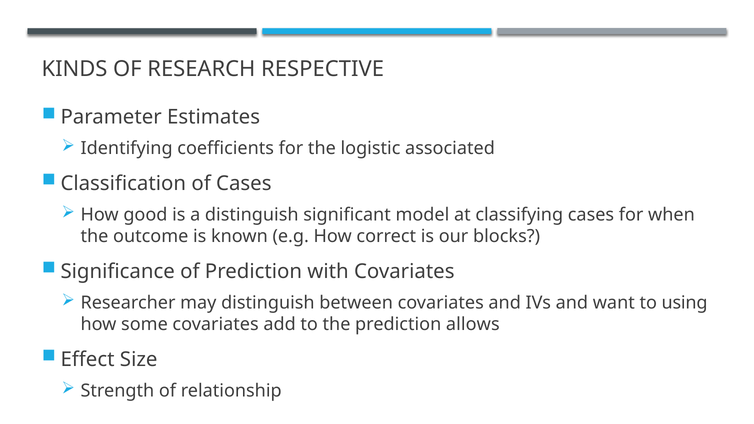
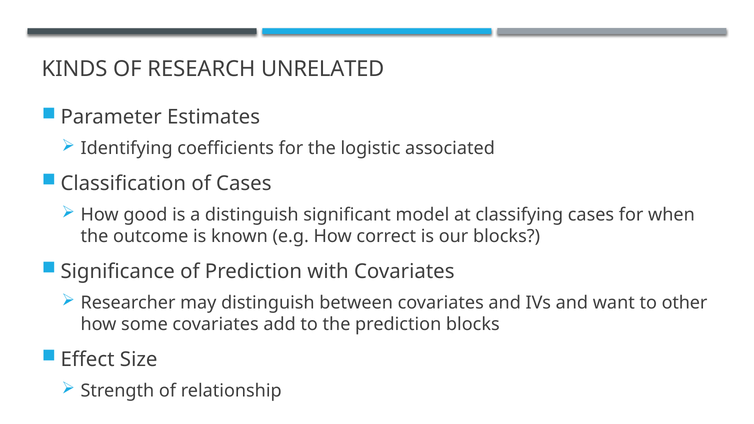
RESPECTIVE: RESPECTIVE -> UNRELATED
using: using -> other
prediction allows: allows -> blocks
